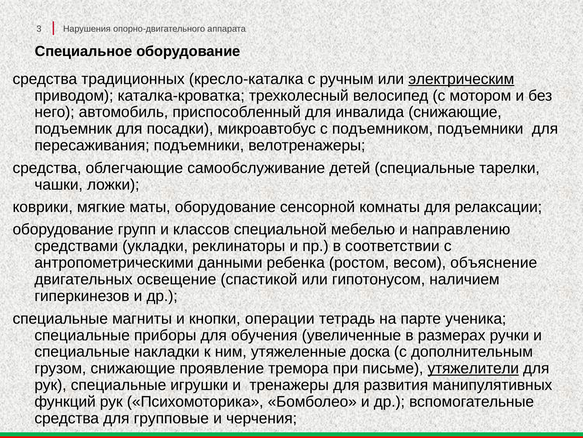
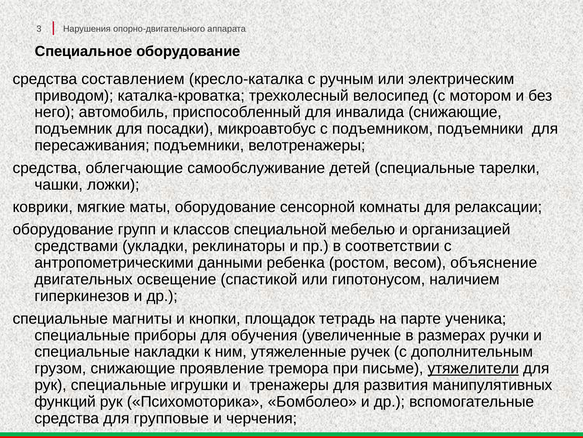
традиционных: традиционных -> составлением
электрическим underline: present -> none
направлению: направлению -> организацией
операции: операции -> площадок
доска: доска -> ручек
